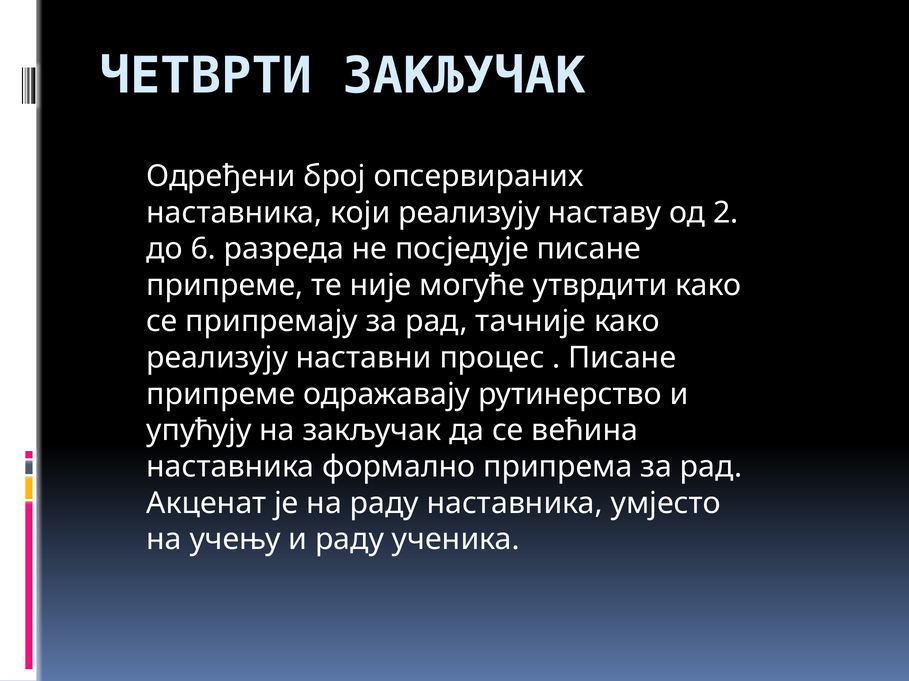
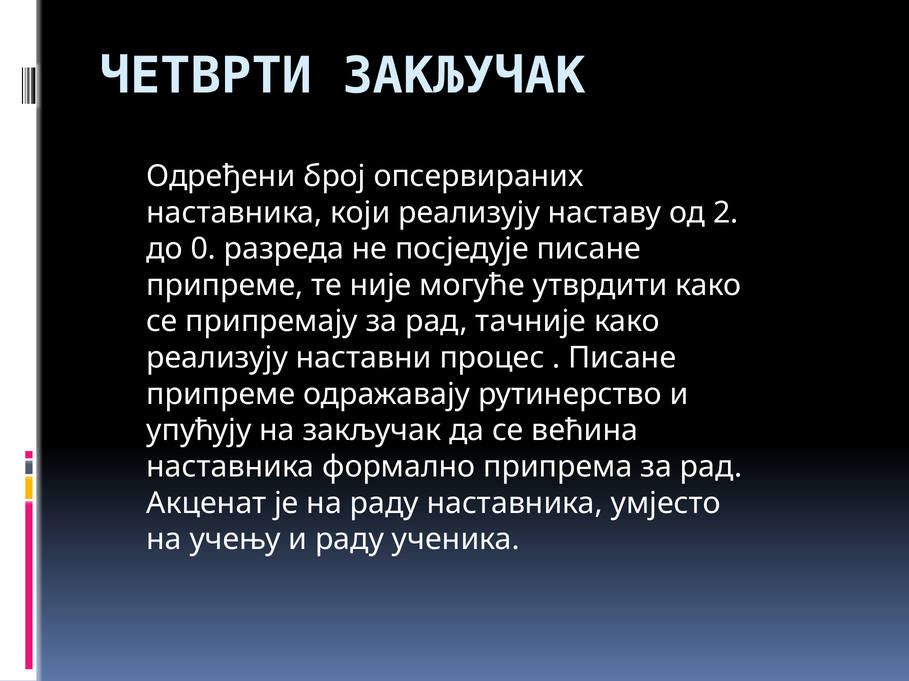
6: 6 -> 0
